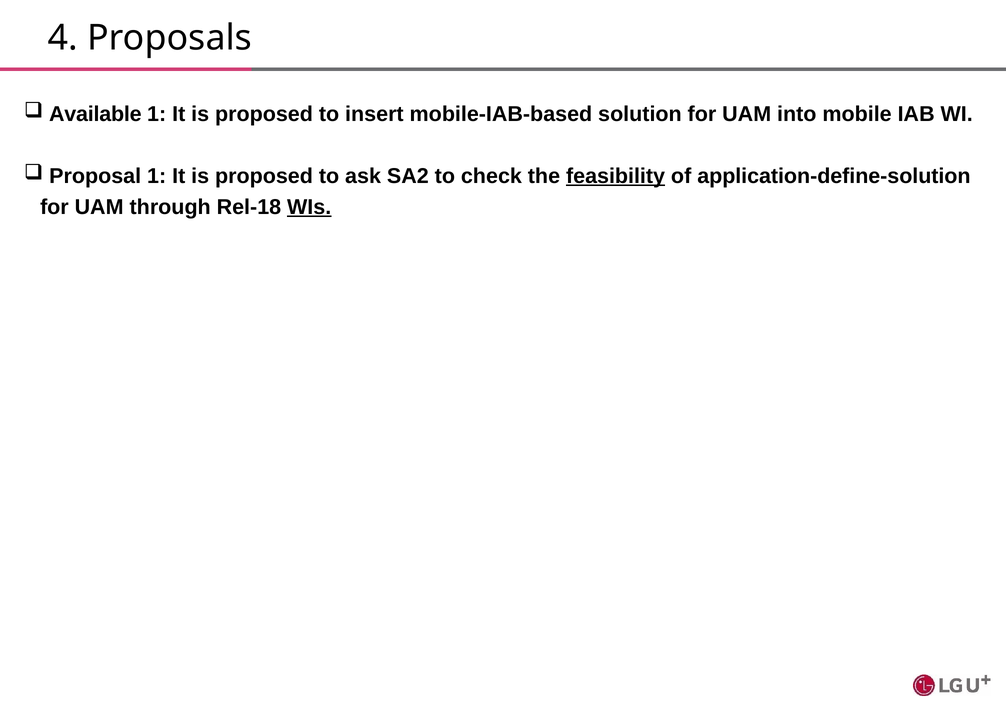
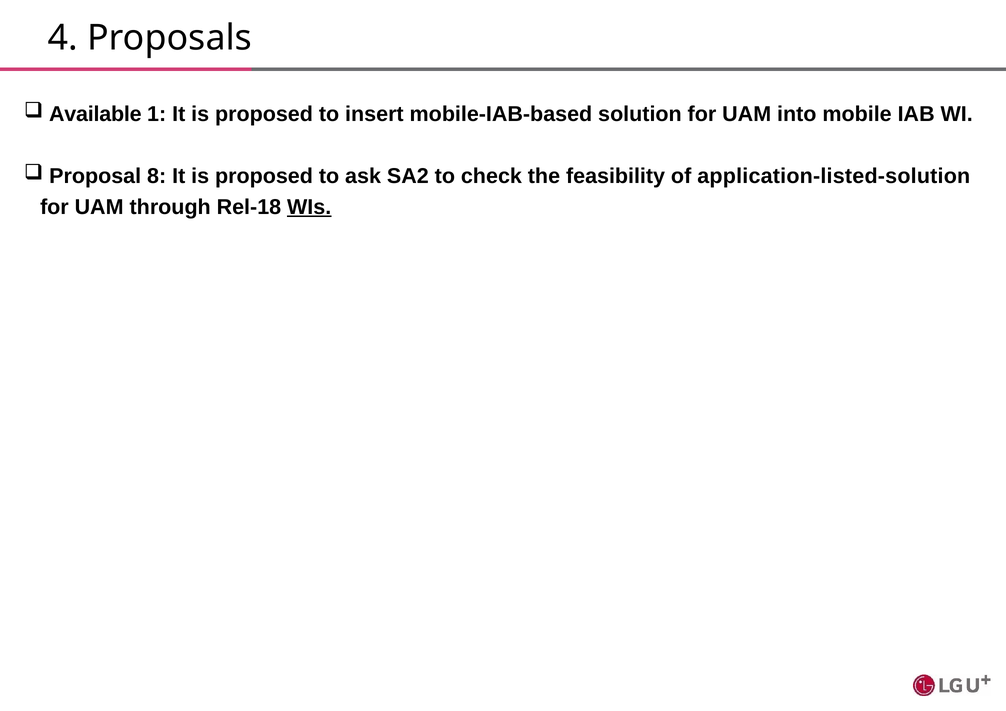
Proposal 1: 1 -> 8
feasibility underline: present -> none
application-define-solution: application-define-solution -> application-listed-solution
